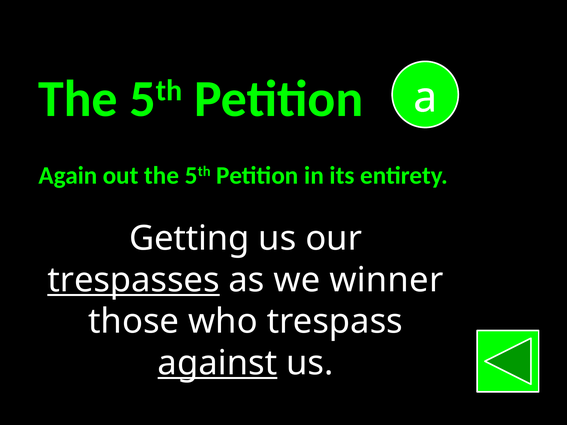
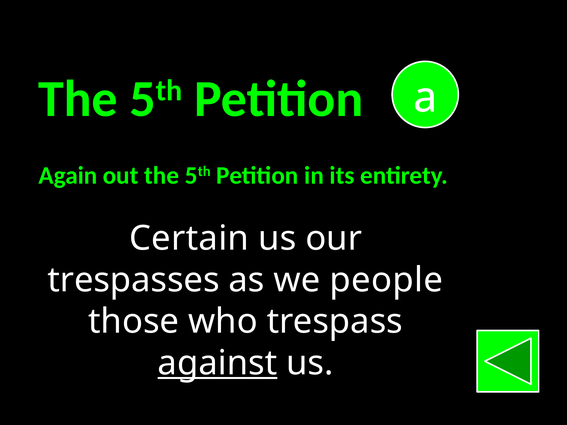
Getting: Getting -> Certain
trespasses underline: present -> none
winner: winner -> people
